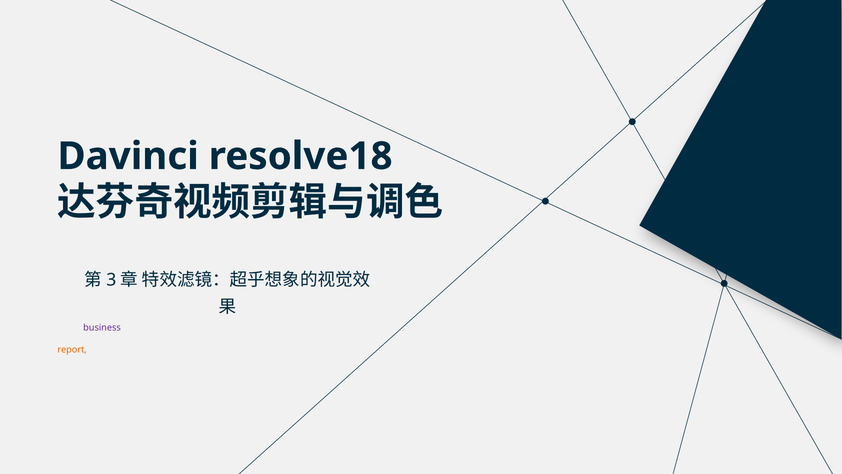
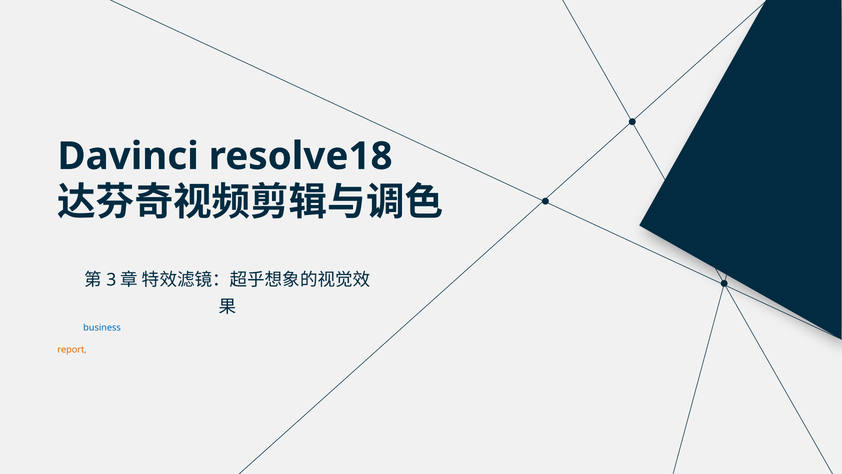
business colour: purple -> blue
